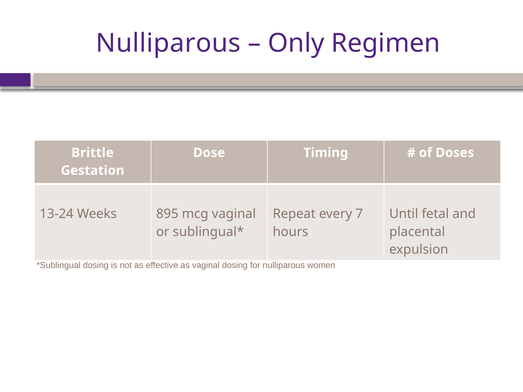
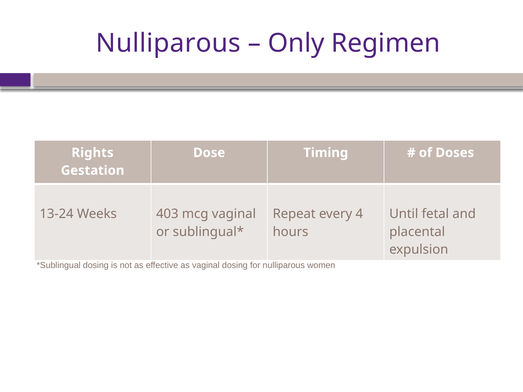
Brittle: Brittle -> Rights
895: 895 -> 403
7: 7 -> 4
